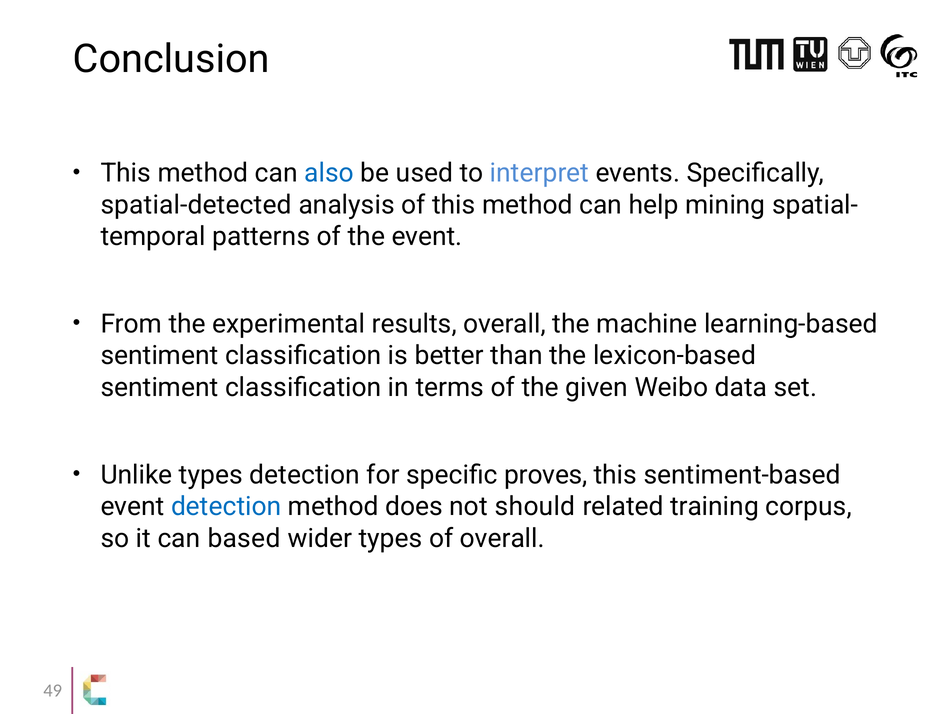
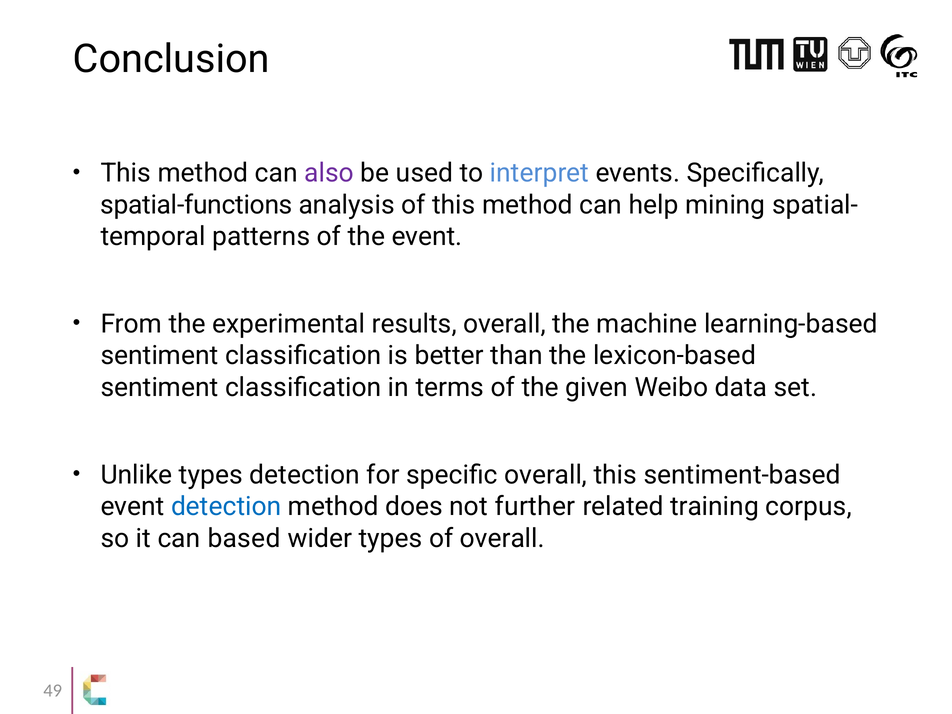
also colour: blue -> purple
spatial-detected: spatial-detected -> spatial-functions
specific proves: proves -> overall
should: should -> further
